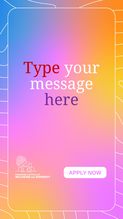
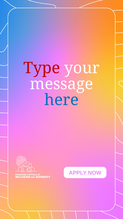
here colour: purple -> blue
